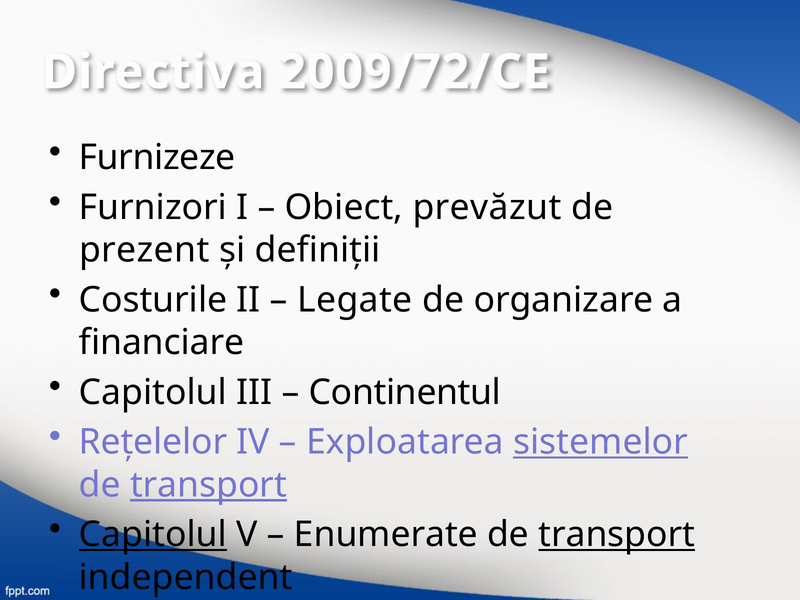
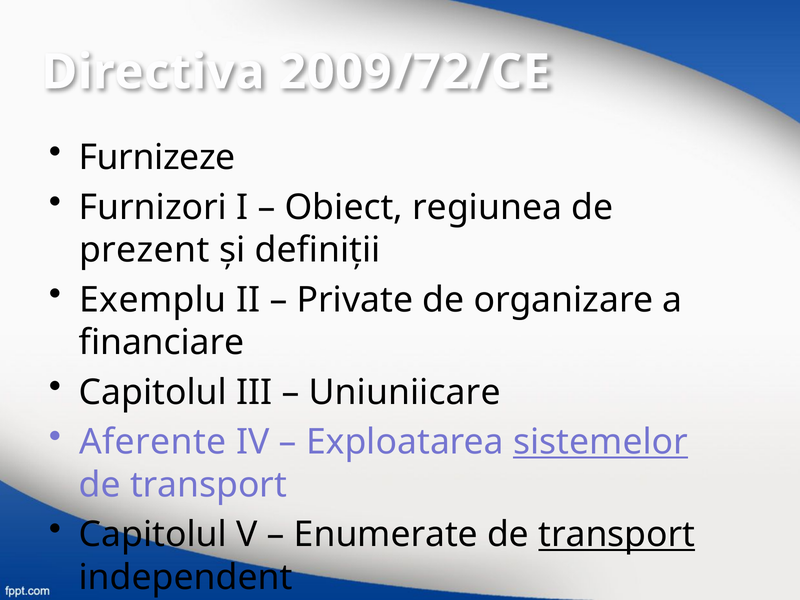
prevăzut: prevăzut -> regiunea
Costurile: Costurile -> Exemplu
Legate: Legate -> Private
Continentul: Continentul -> Uniuniicare
Reţelelor: Reţelelor -> Aferente
transport at (209, 485) underline: present -> none
Capitolul at (153, 535) underline: present -> none
